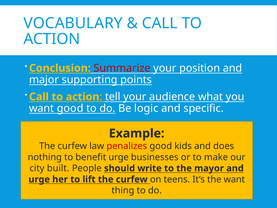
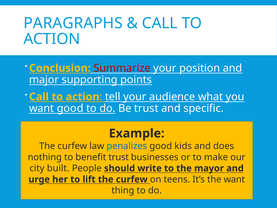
VOCABULARY: VOCABULARY -> PARAGRAPHS
Be logic: logic -> trust
penalizes colour: red -> blue
benefit urge: urge -> trust
